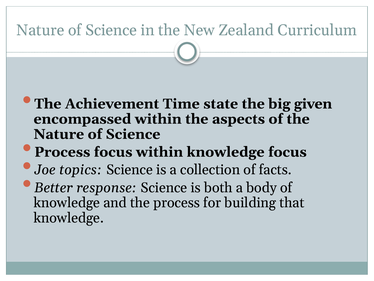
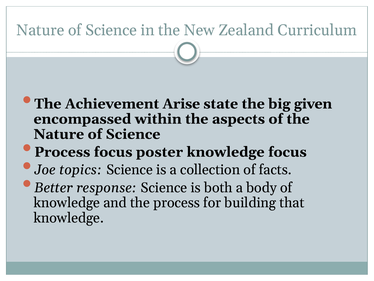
Time: Time -> Arise
focus within: within -> poster
